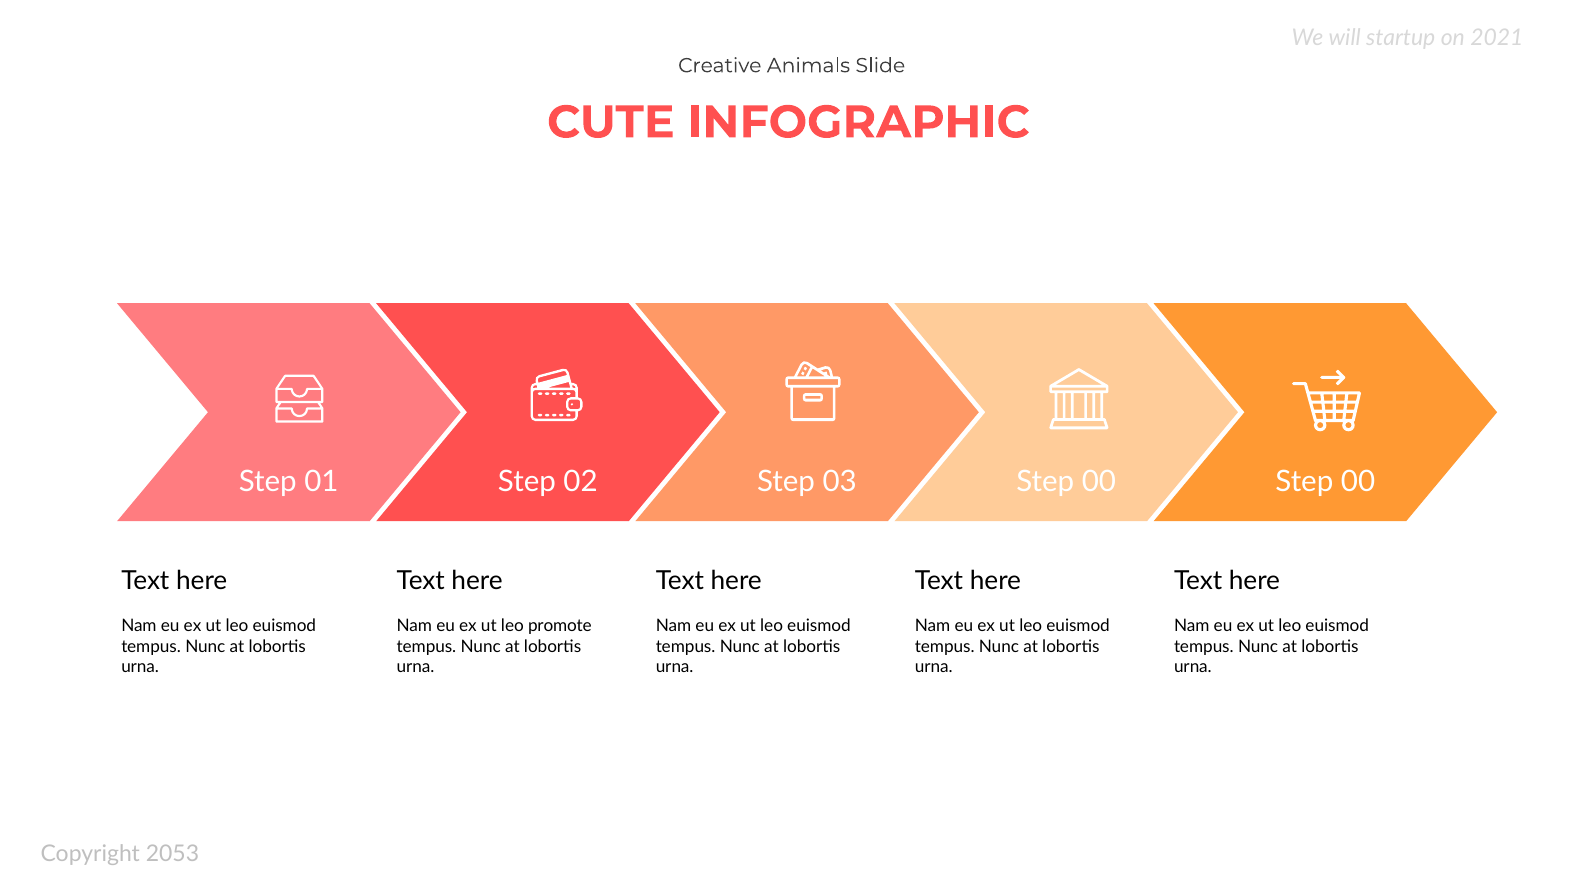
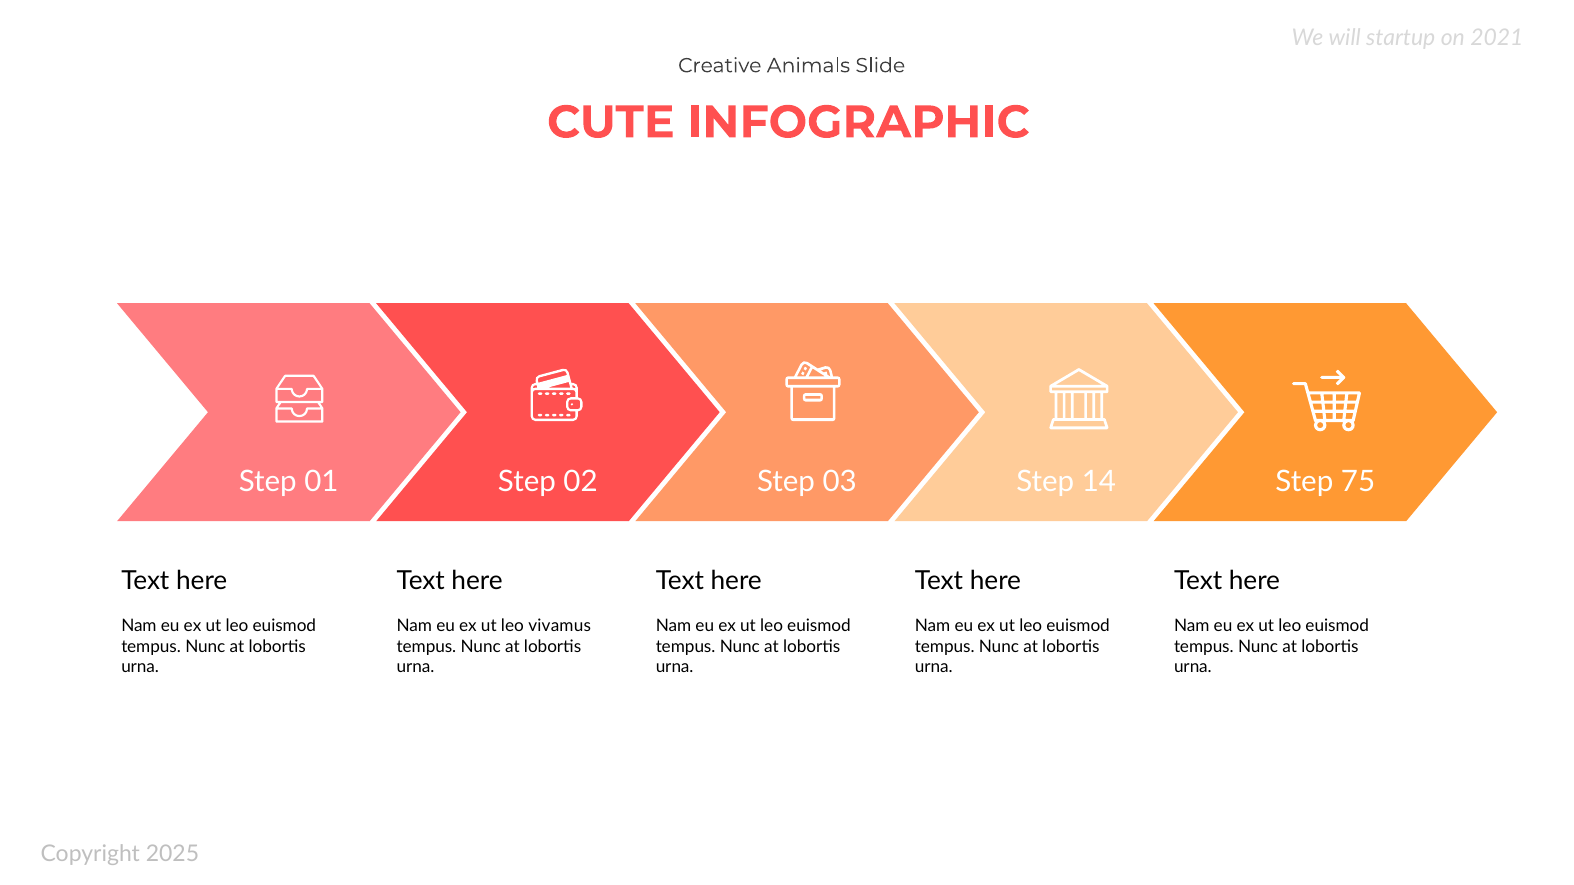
00 at (1099, 482): 00 -> 14
03 Step 00: 00 -> 75
promote: promote -> vivamus
2053: 2053 -> 2025
